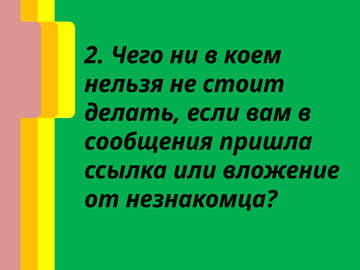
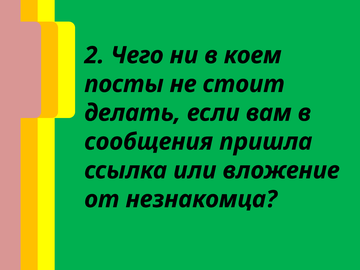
нельзя: нельзя -> посты
